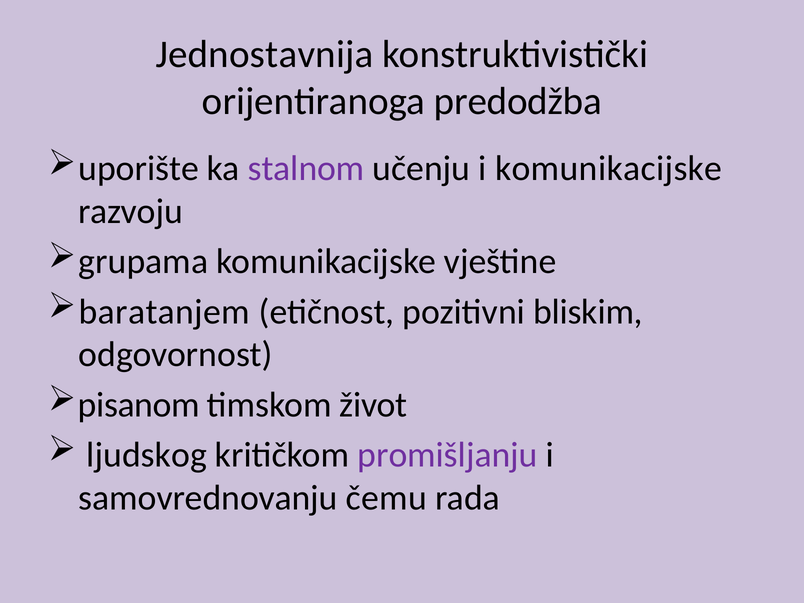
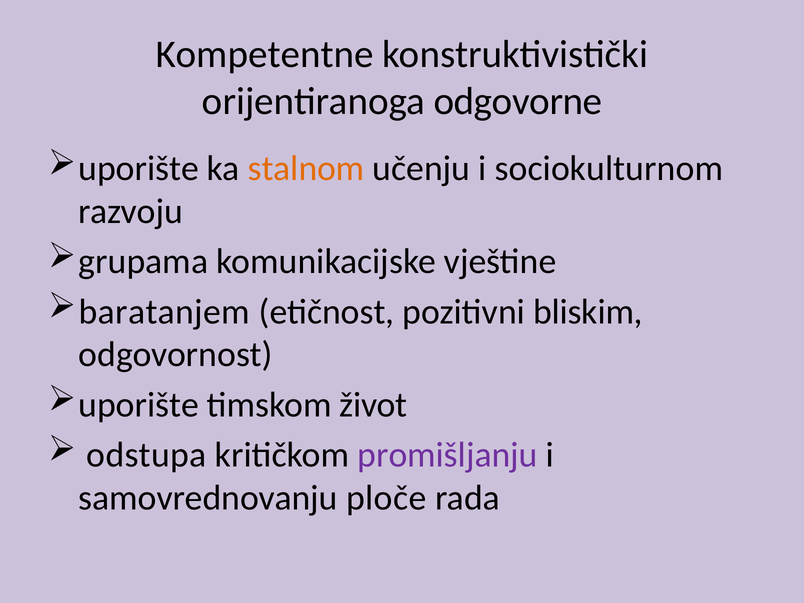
Jednostavnija: Jednostavnija -> Kompetentne
predodžba: predodžba -> odgovorne
stalnom colour: purple -> orange
i komunikacijske: komunikacijske -> sociokulturnom
pisanom at (139, 405): pisanom -> uporište
ljudskog: ljudskog -> odstupa
čemu: čemu -> ploče
